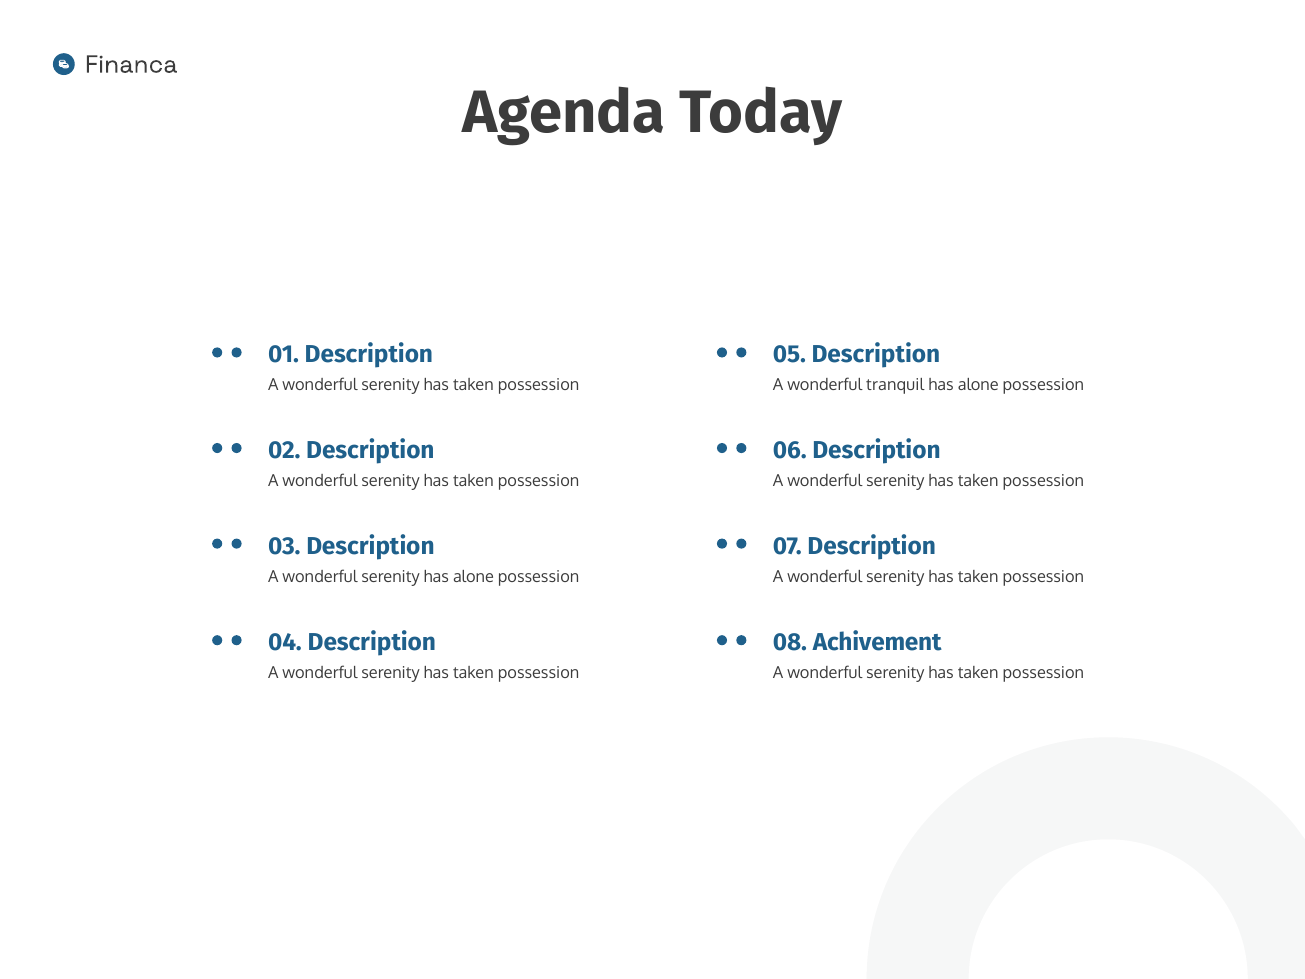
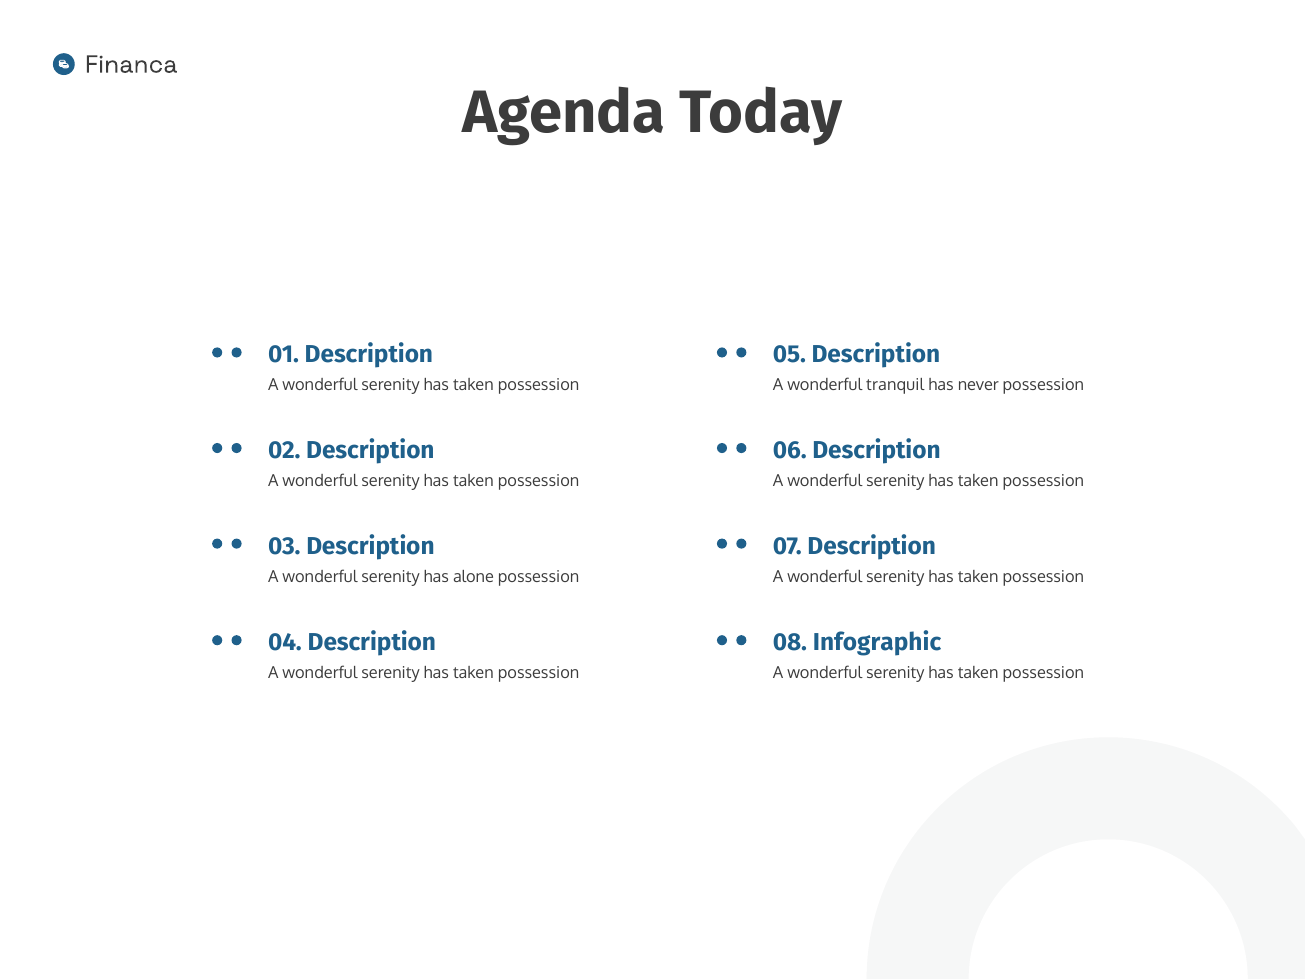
alone at (978, 385): alone -> never
Achivement: Achivement -> Infographic
